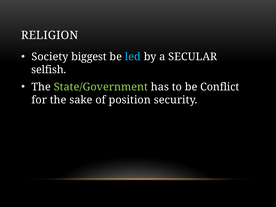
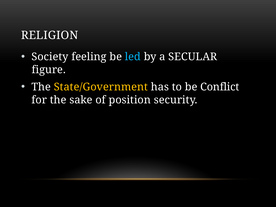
biggest: biggest -> feeling
selfish: selfish -> figure
State/Government colour: light green -> yellow
